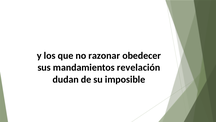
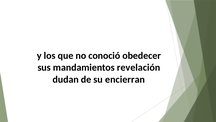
razonar: razonar -> conoció
imposible: imposible -> encierran
